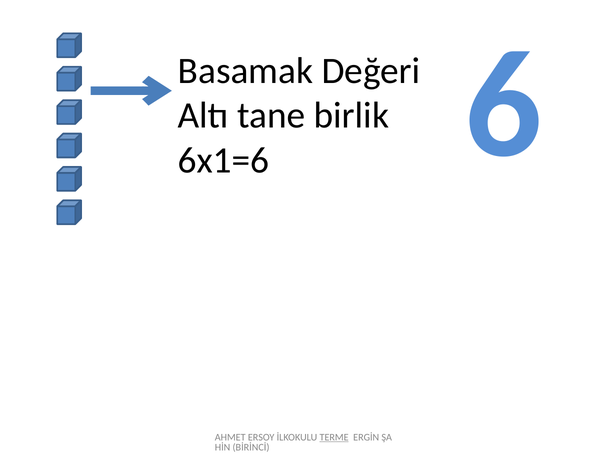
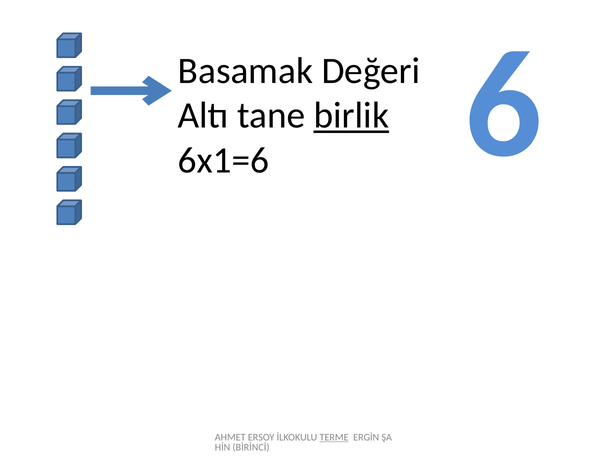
birlik underline: none -> present
